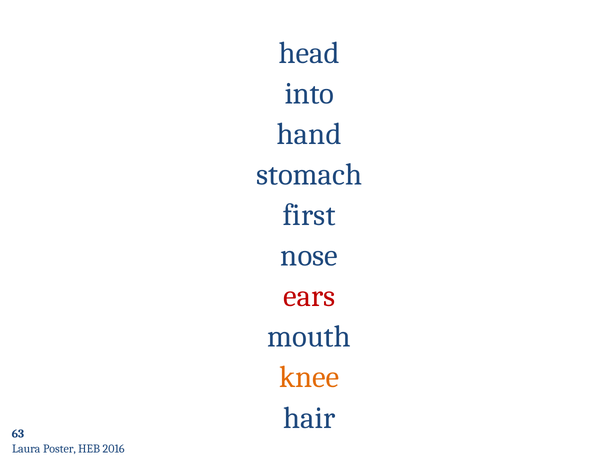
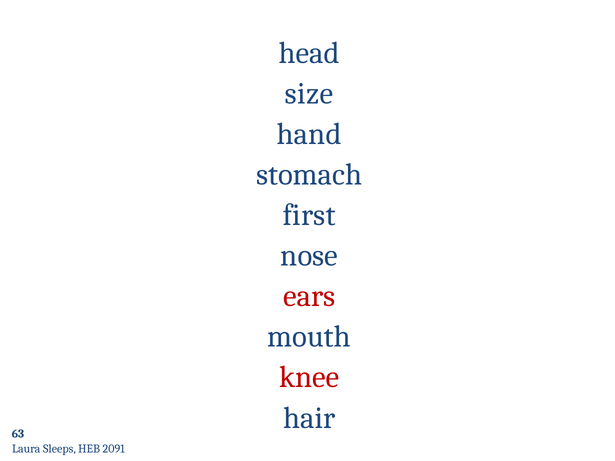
into: into -> size
knee colour: orange -> red
Poster: Poster -> Sleeps
2016: 2016 -> 2091
